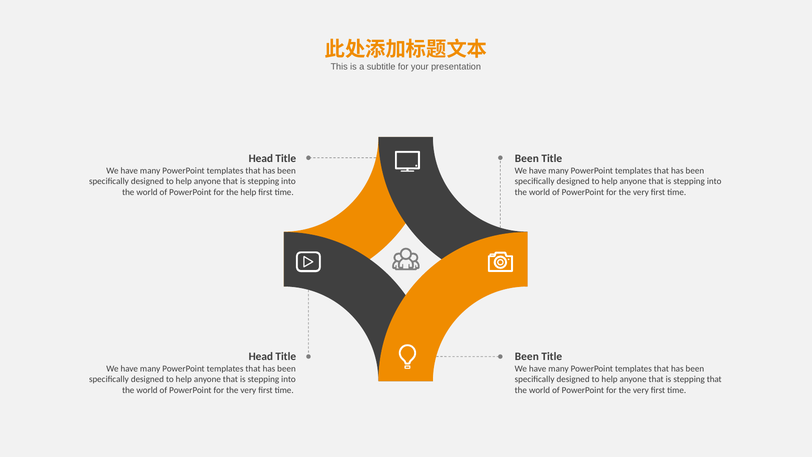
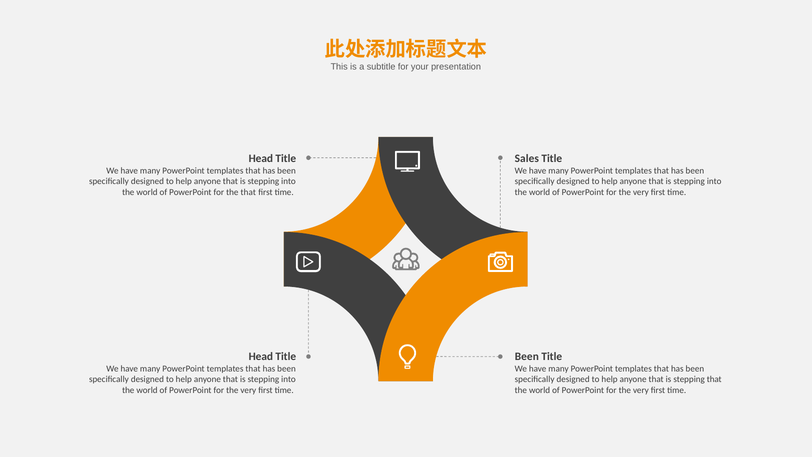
Been at (527, 158): Been -> Sales
the help: help -> that
